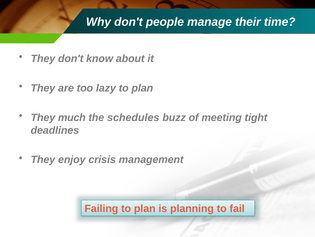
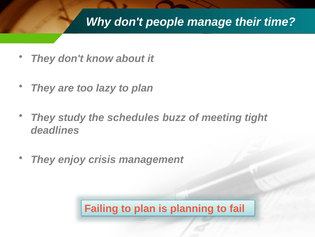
much: much -> study
